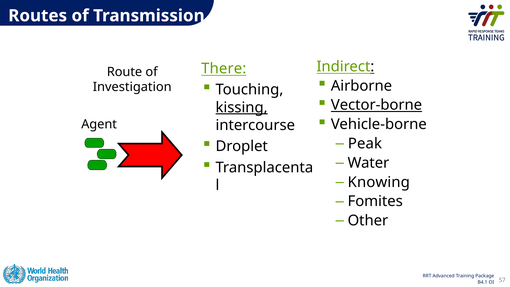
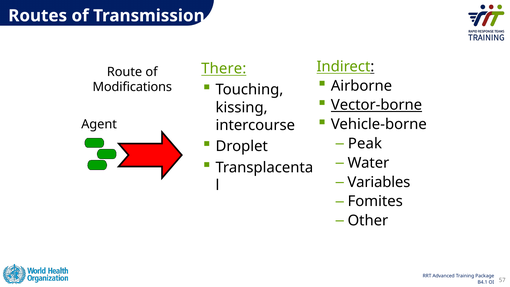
Investigation: Investigation -> Modifications
kissing underline: present -> none
Knowing: Knowing -> Variables
